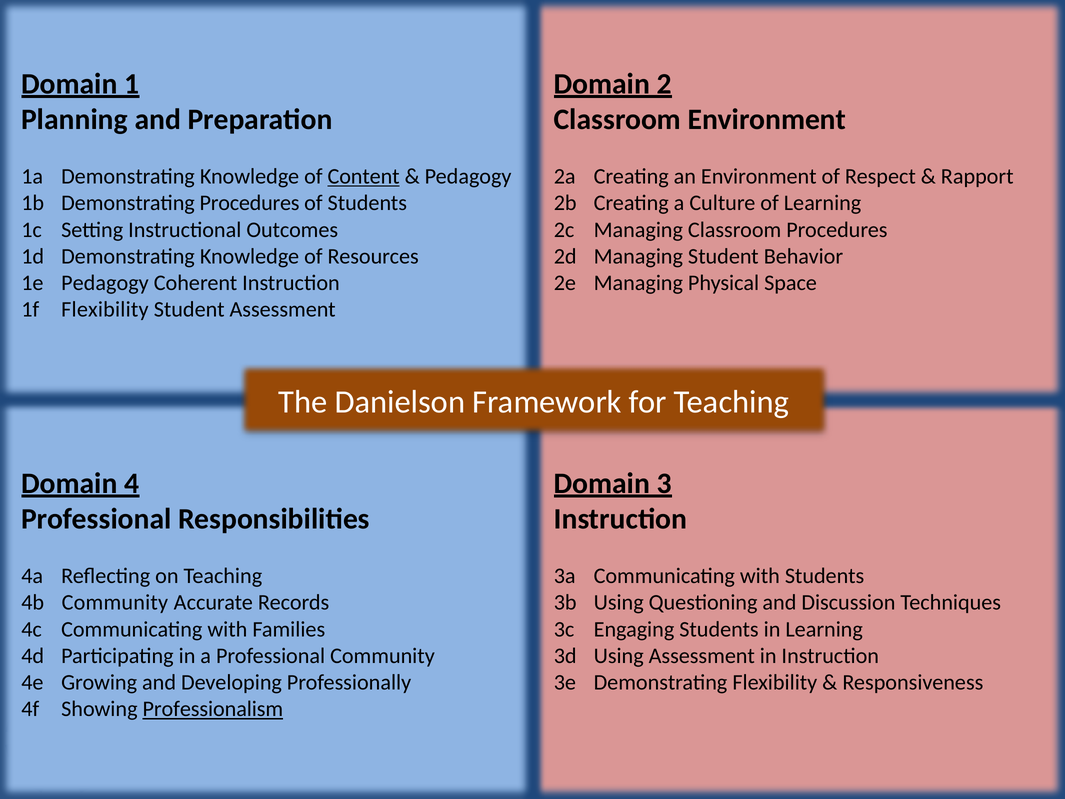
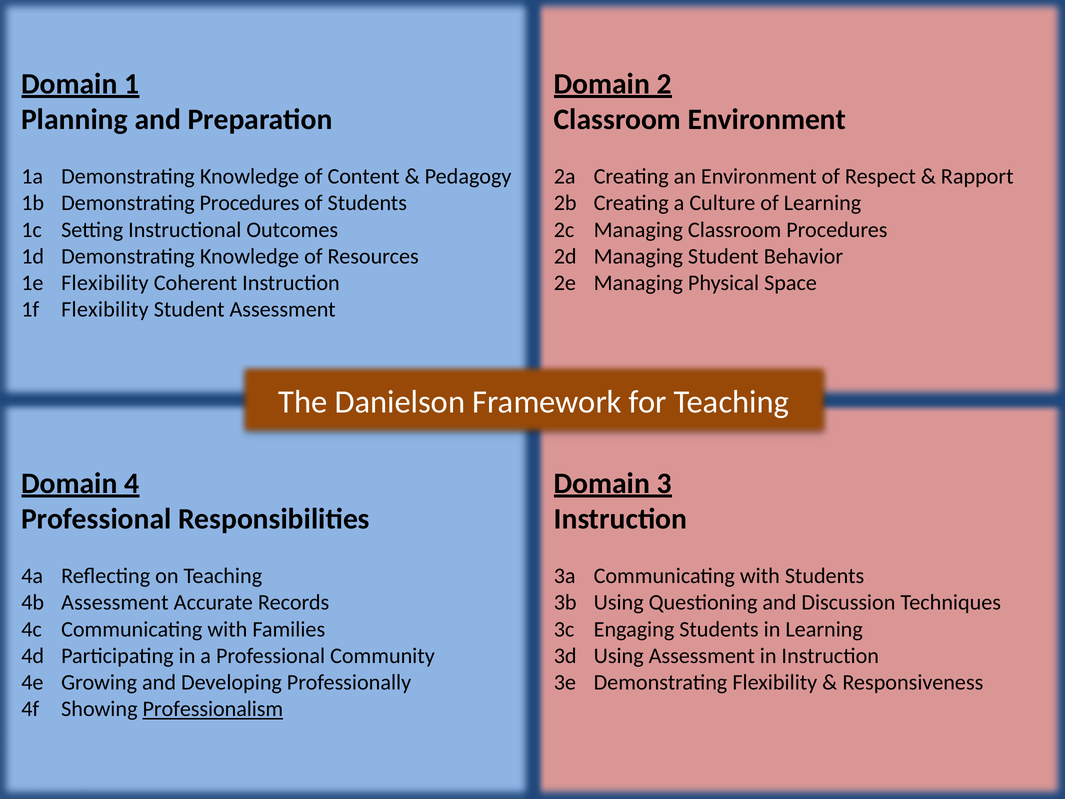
Content underline: present -> none
1e Pedagogy: Pedagogy -> Flexibility
4b Community: Community -> Assessment
